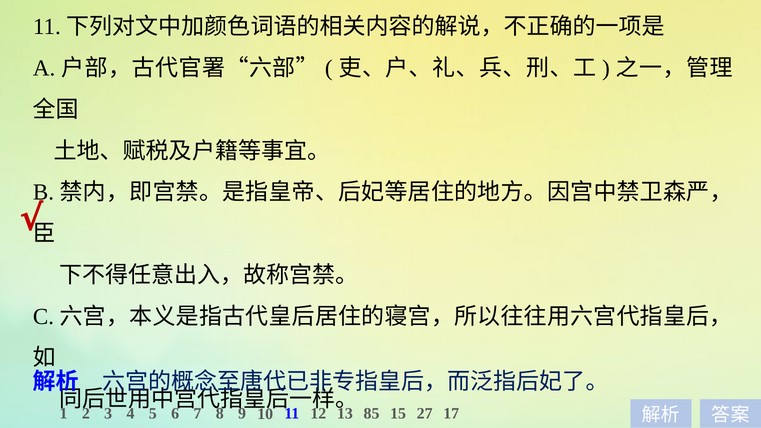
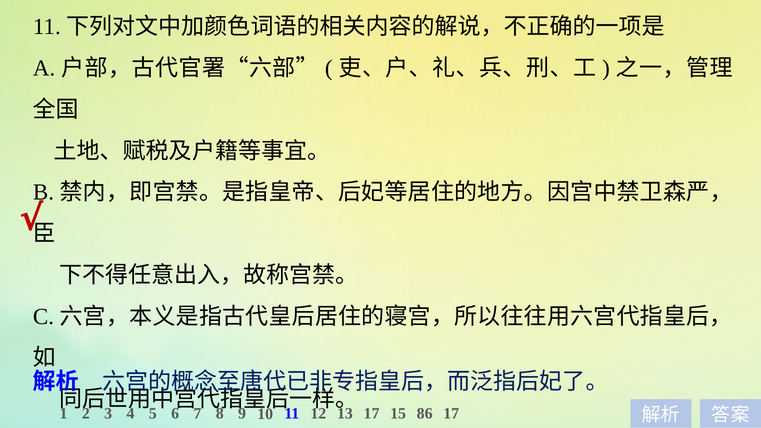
85 at (372, 414): 85 -> 17
27: 27 -> 86
